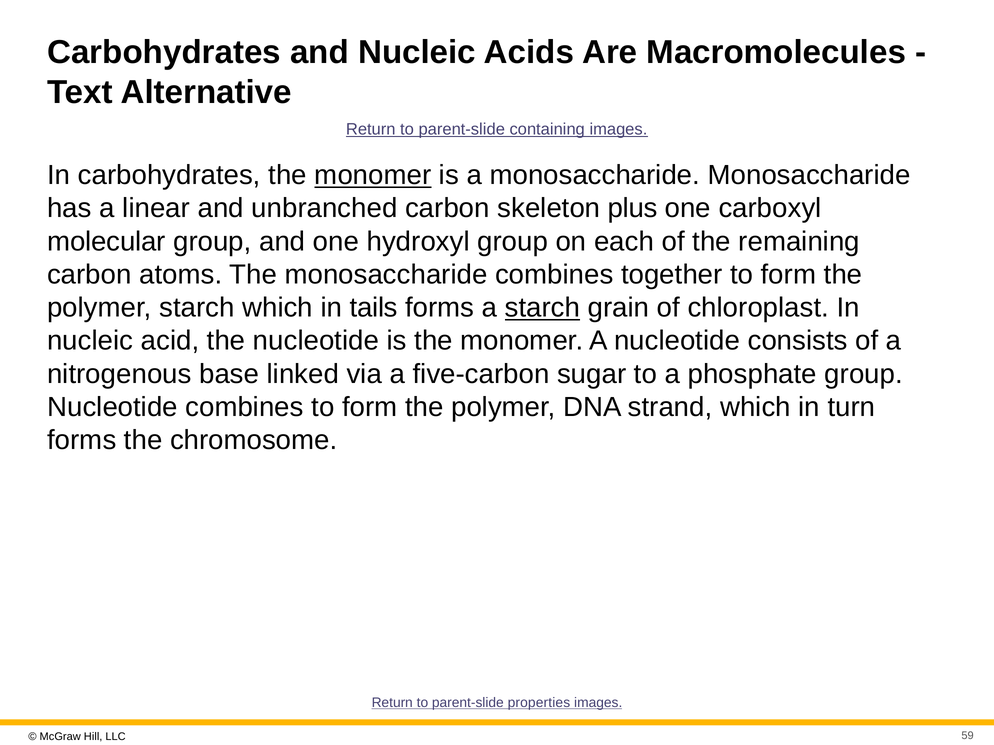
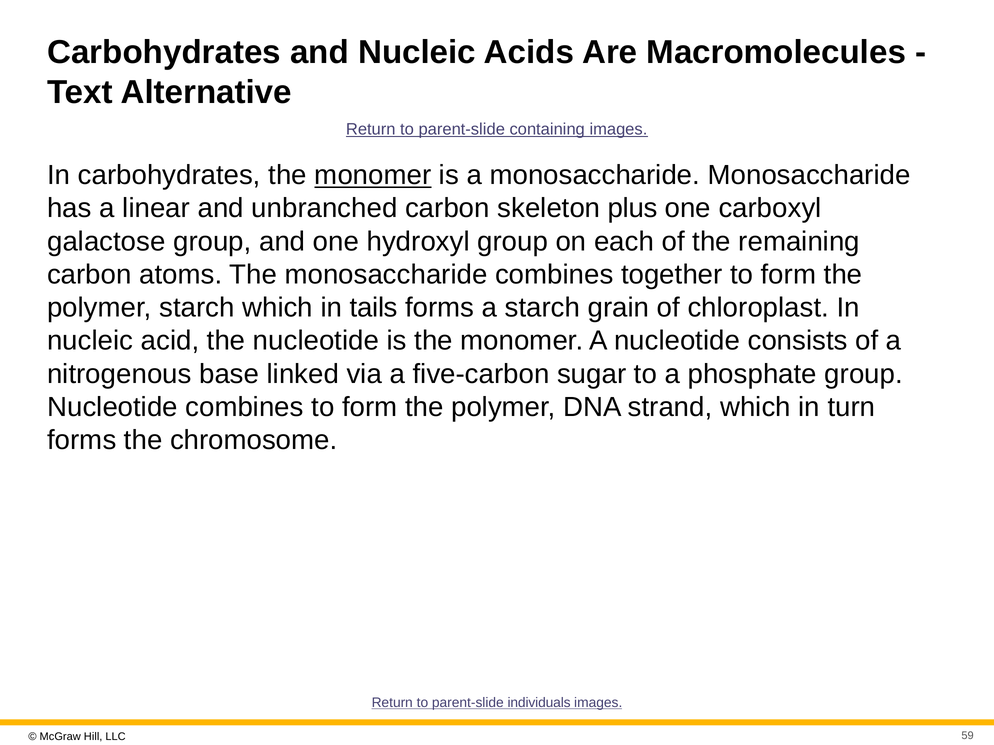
molecular: molecular -> galactose
starch at (542, 308) underline: present -> none
properties: properties -> individuals
